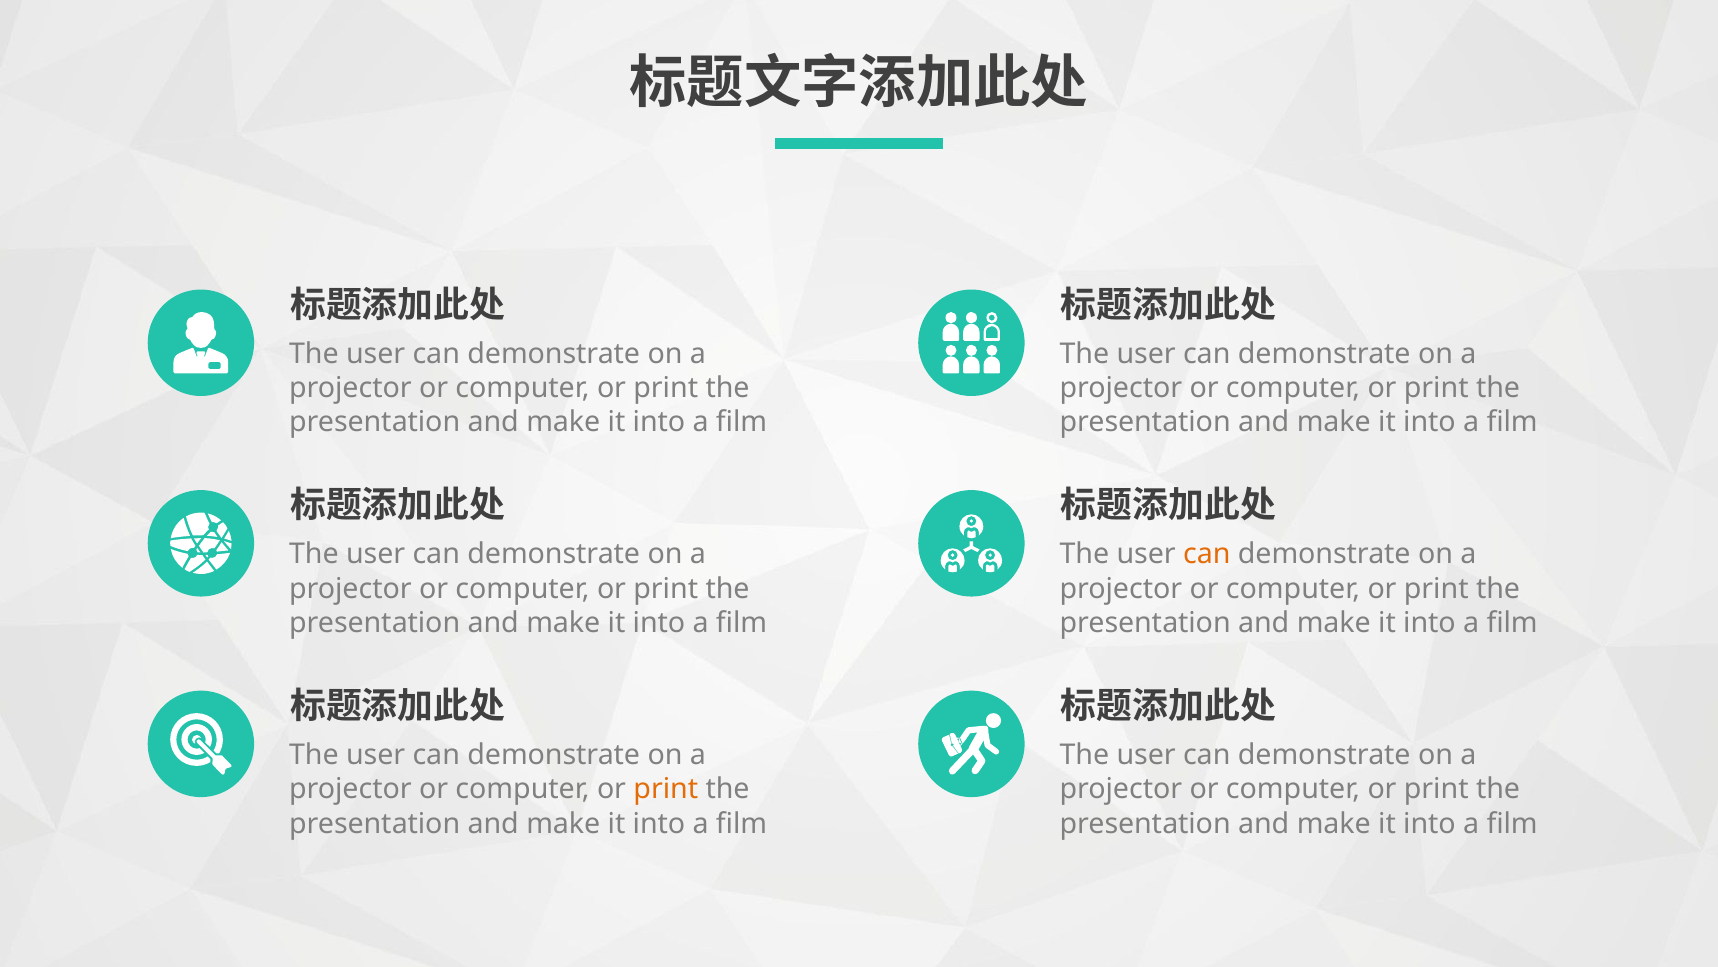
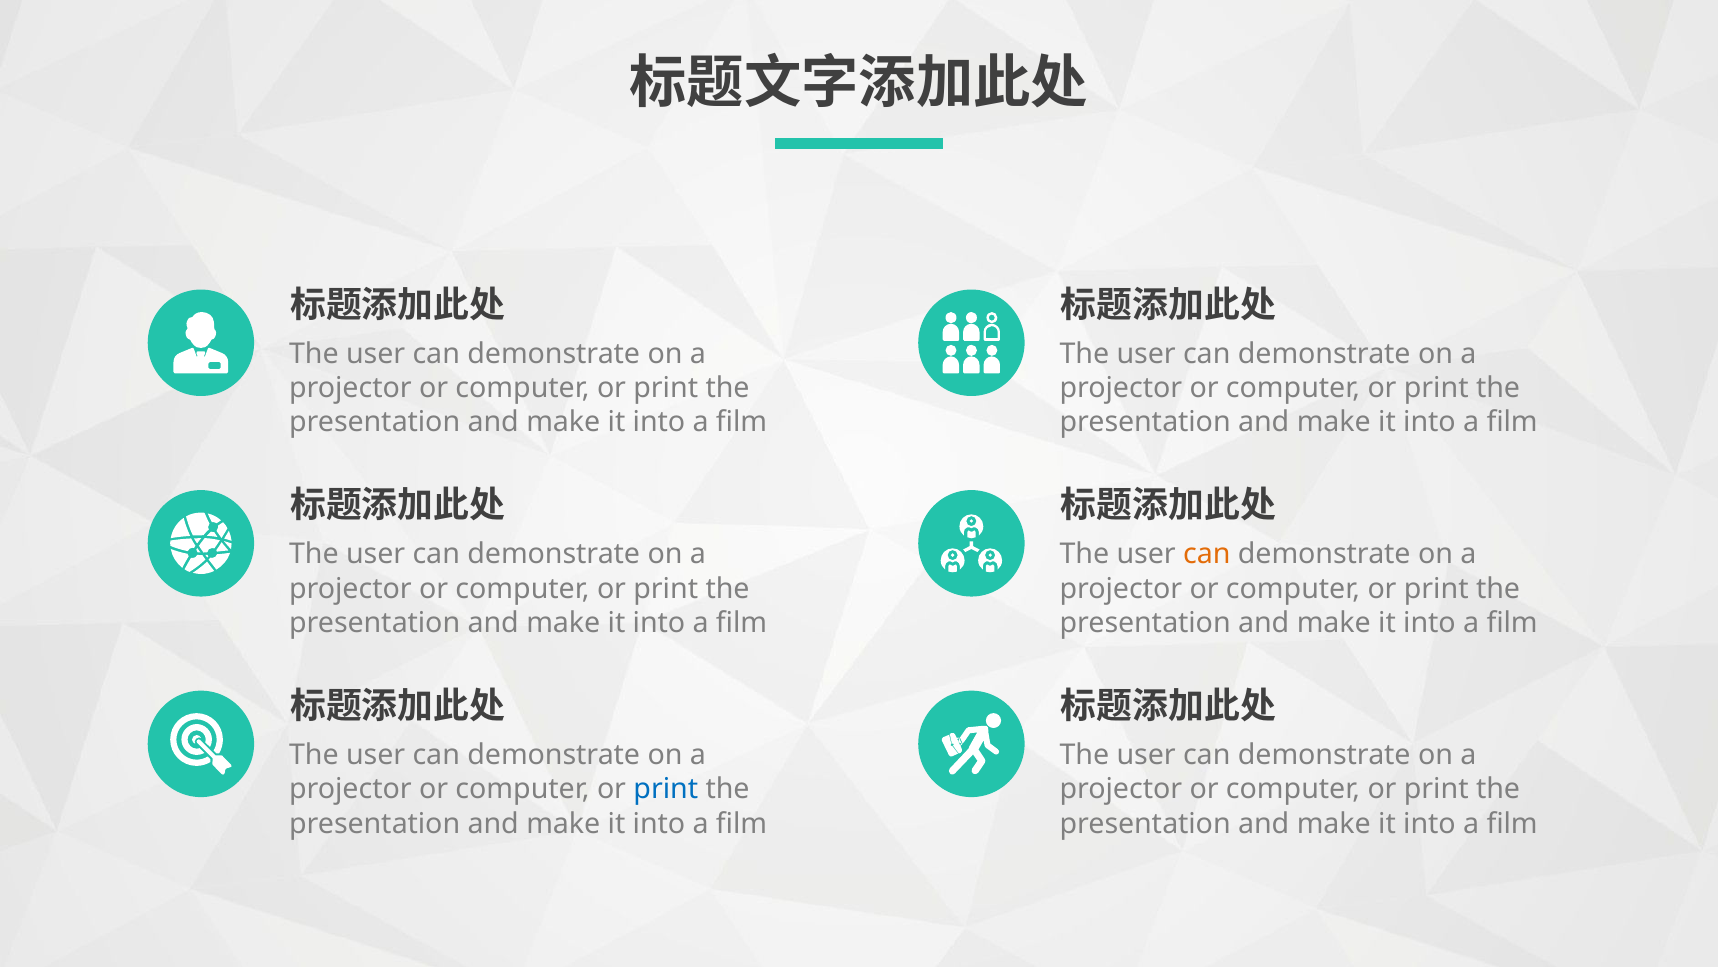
print at (666, 789) colour: orange -> blue
